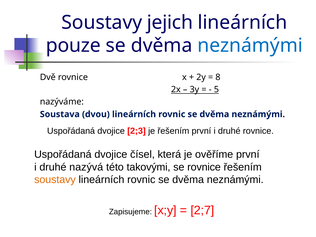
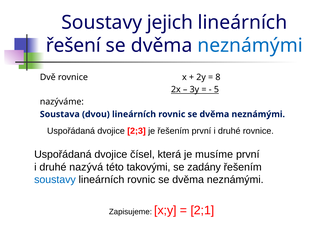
pouze: pouze -> řešení
ověříme: ověříme -> musíme
se rovnice: rovnice -> zadány
soustavy at (55, 180) colour: orange -> blue
2;7: 2;7 -> 2;1
